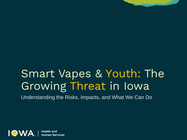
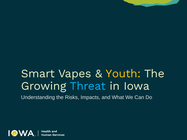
Threat colour: yellow -> light blue
